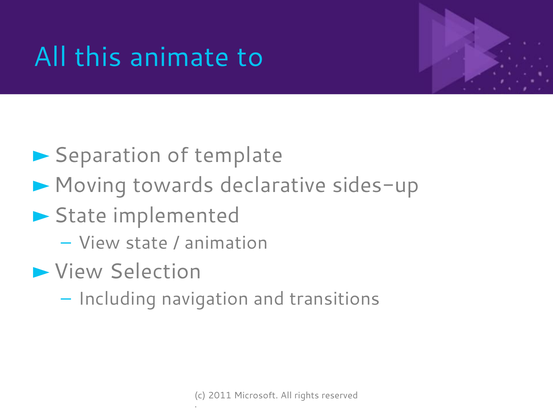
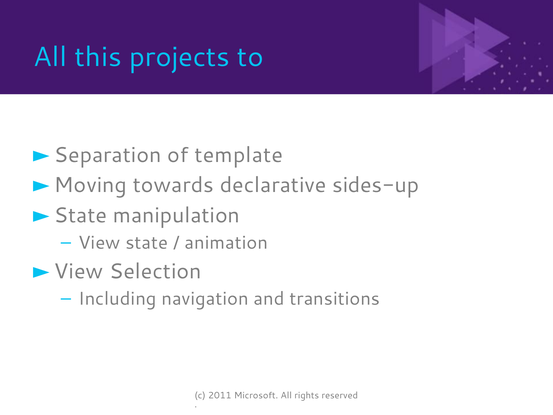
animate: animate -> projects
implemented: implemented -> manipulation
